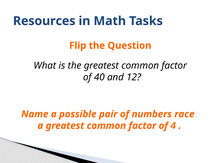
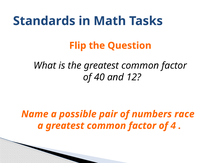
Resources: Resources -> Standards
